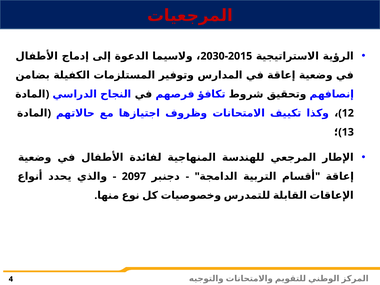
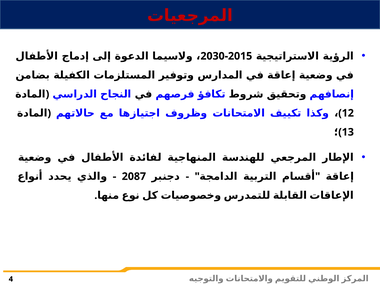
2097: 2097 -> 2087
